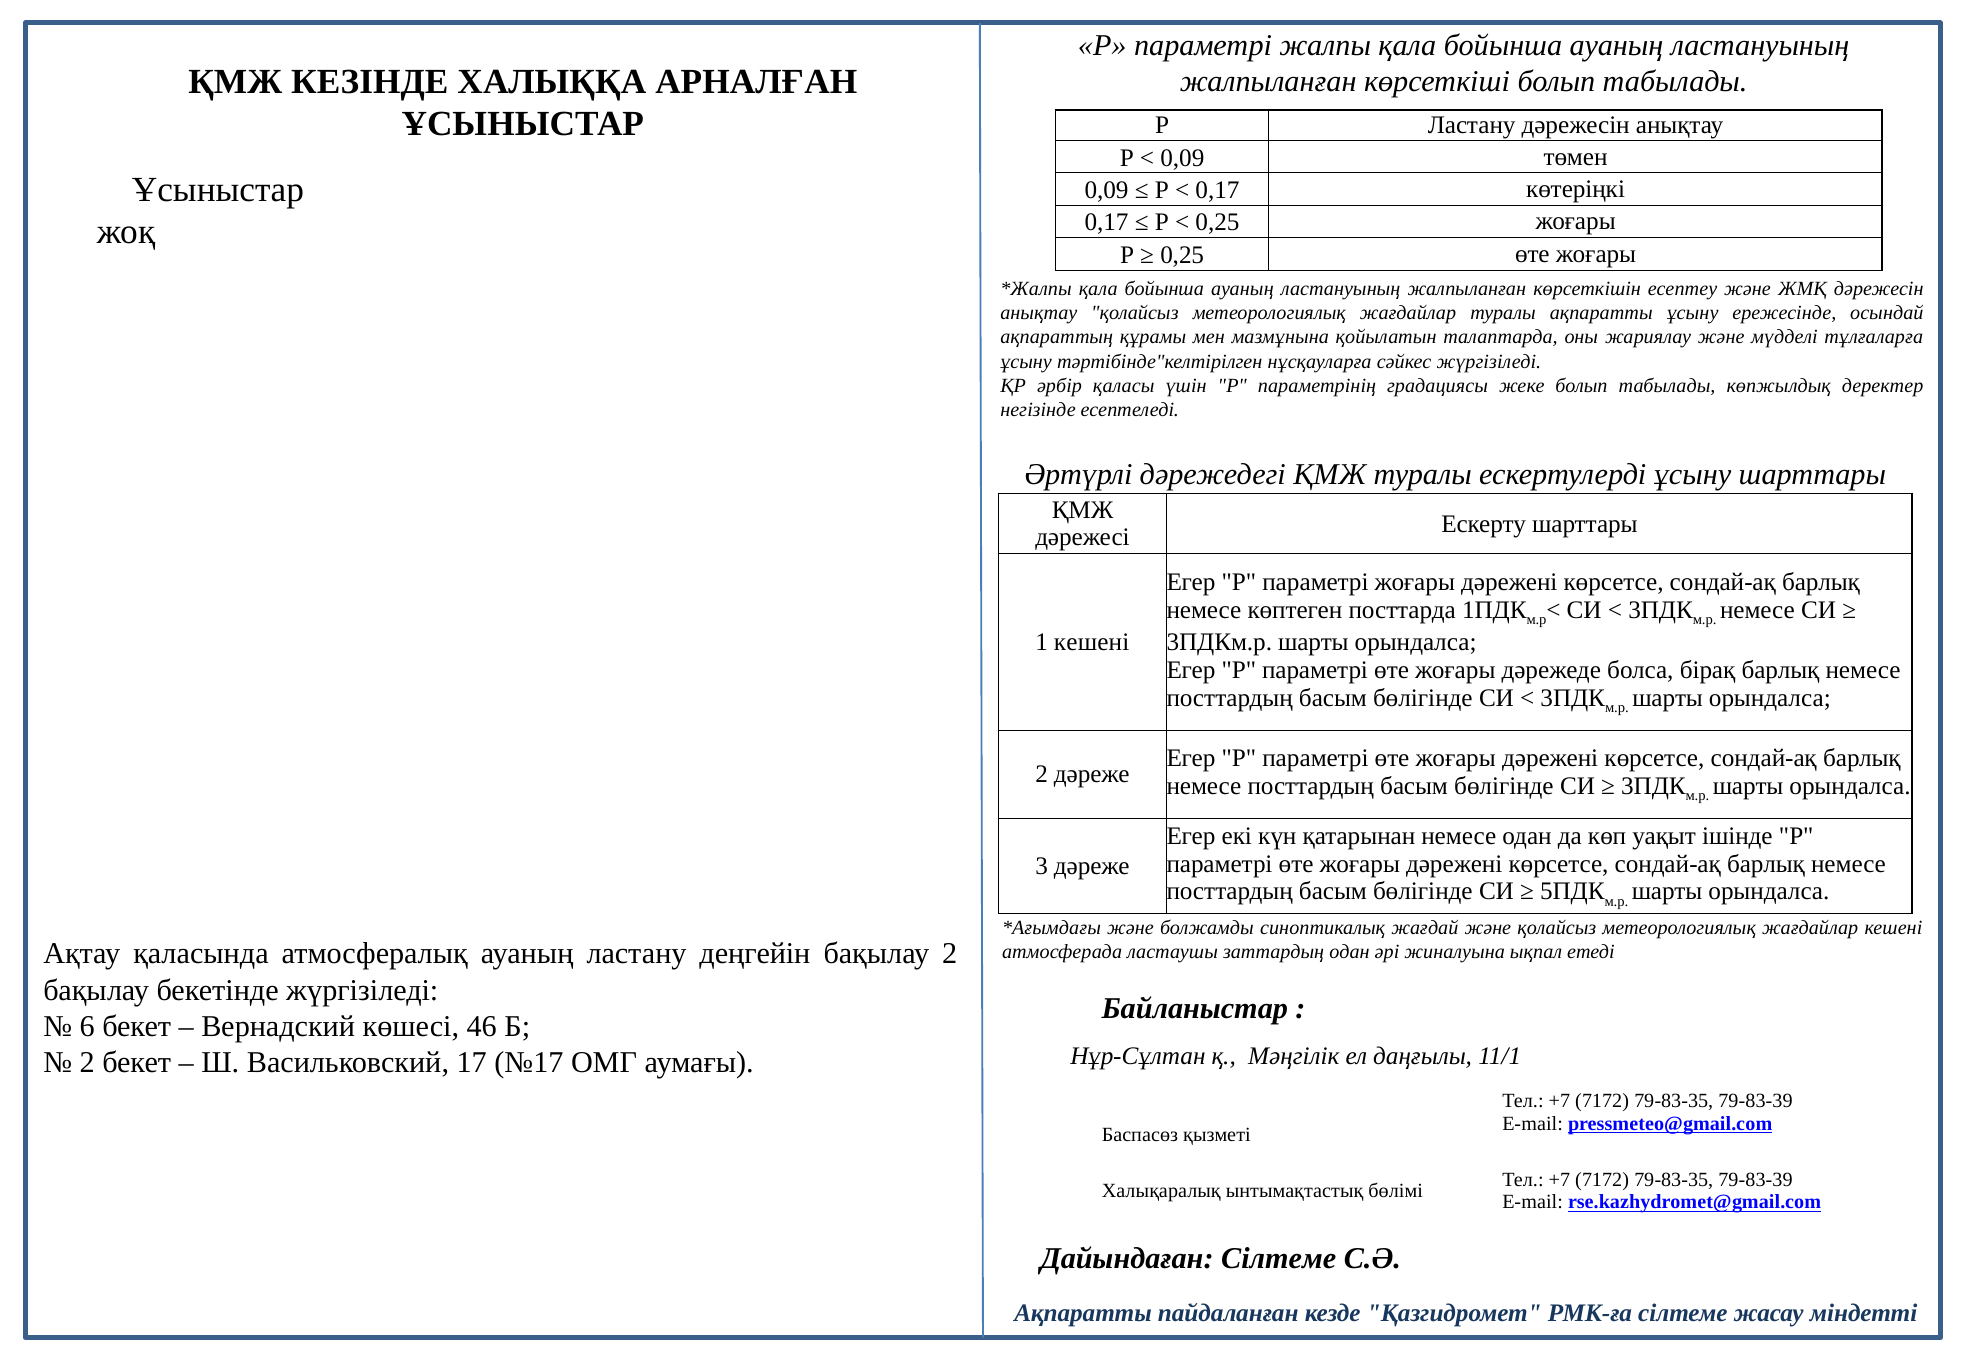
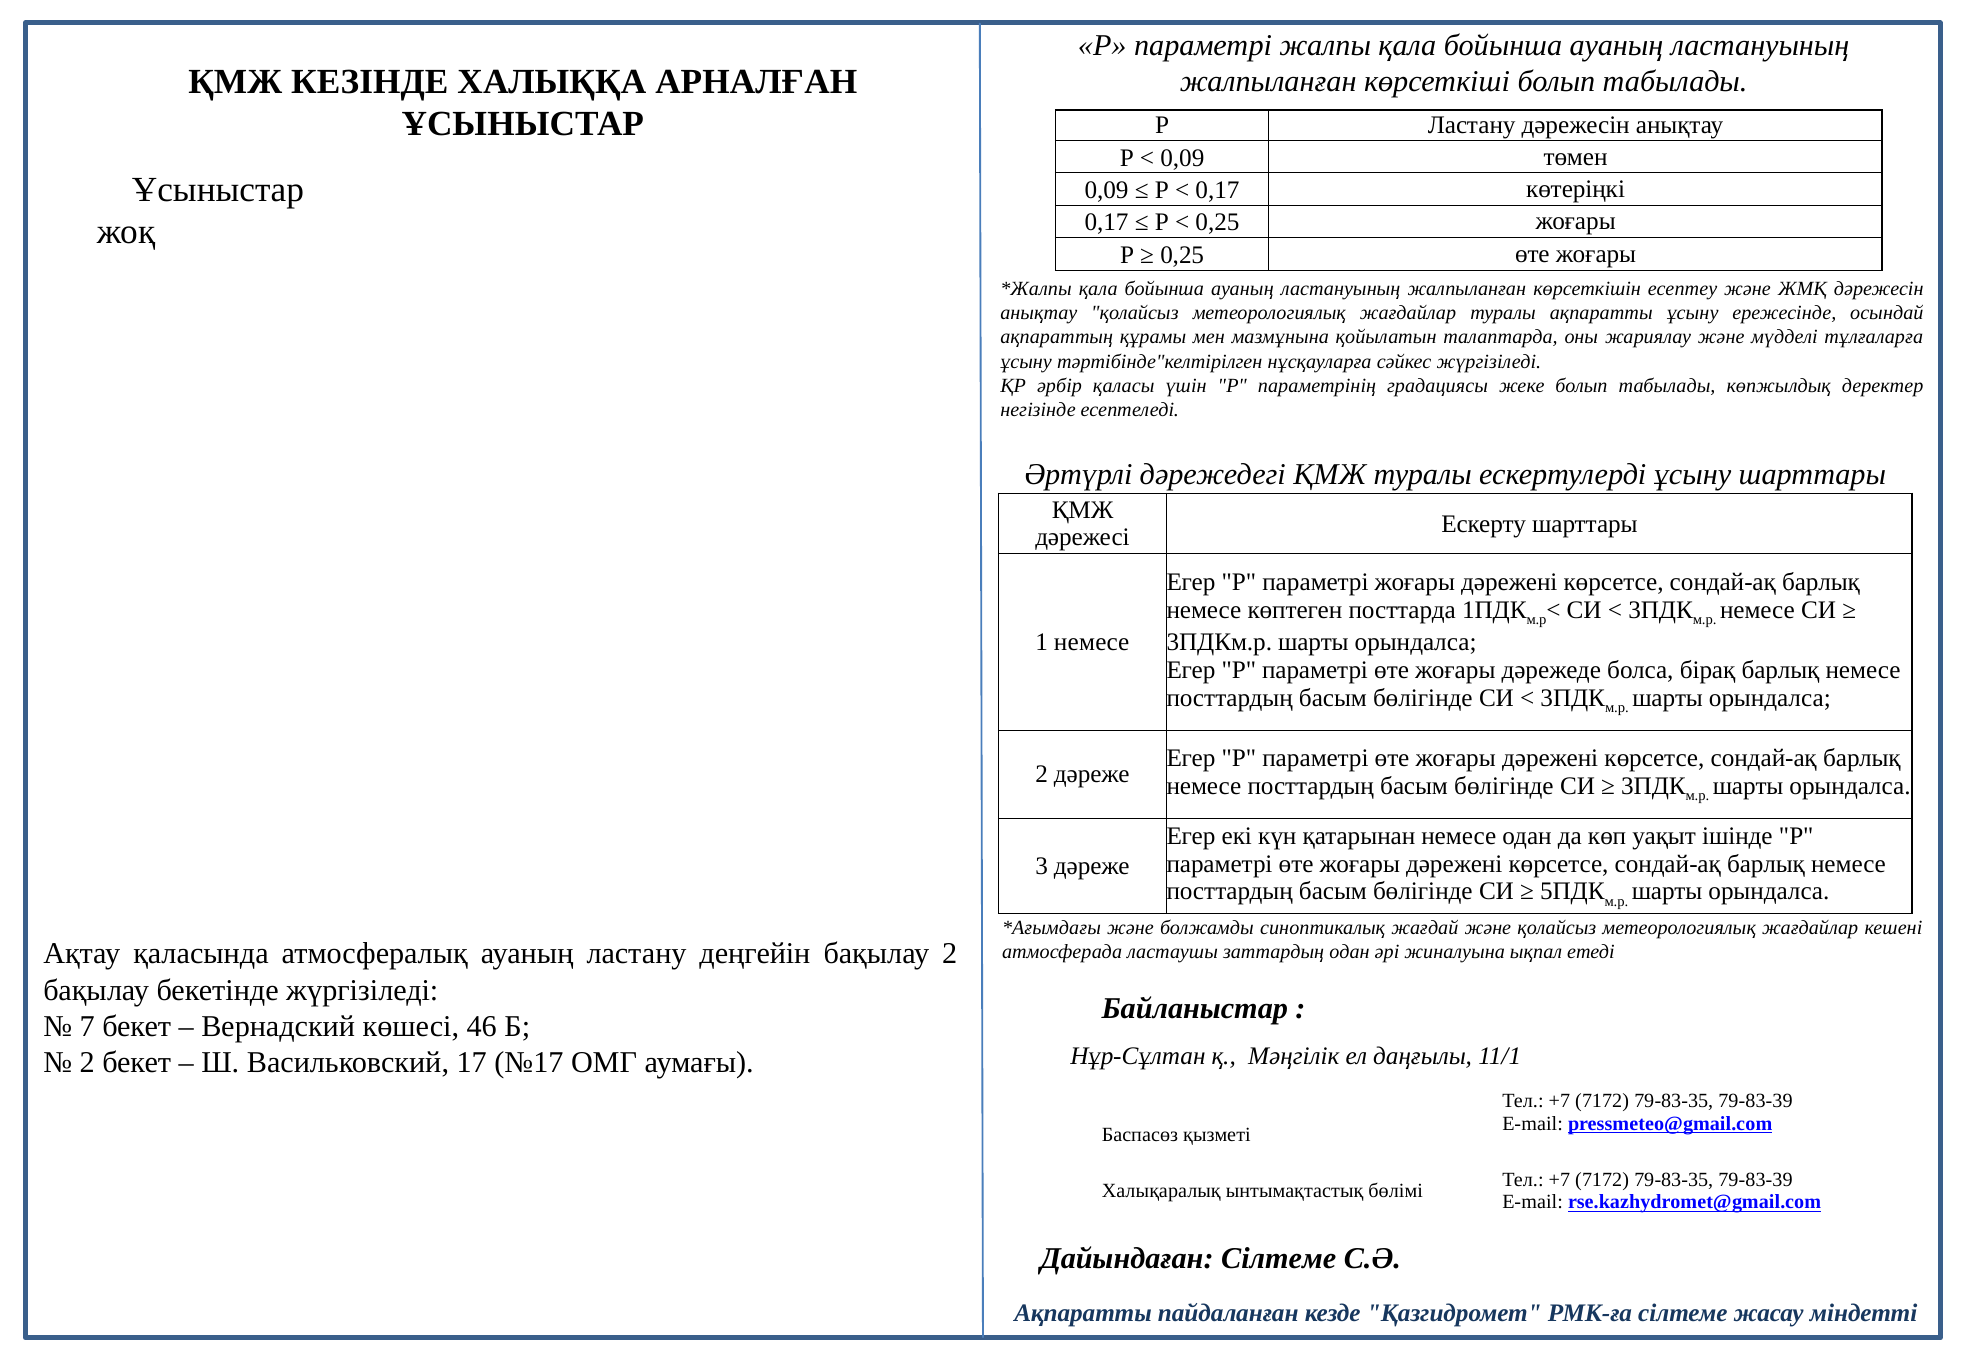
1 кешені: кешені -> немесе
6: 6 -> 7
